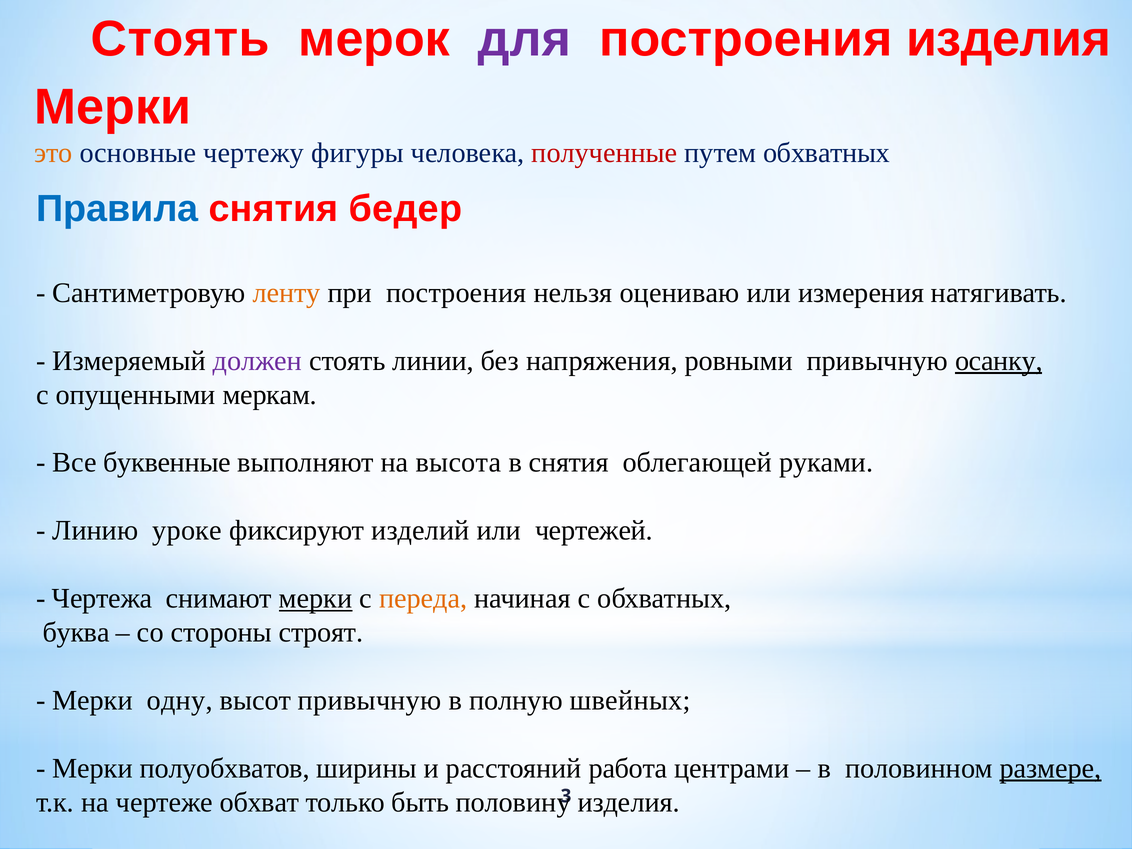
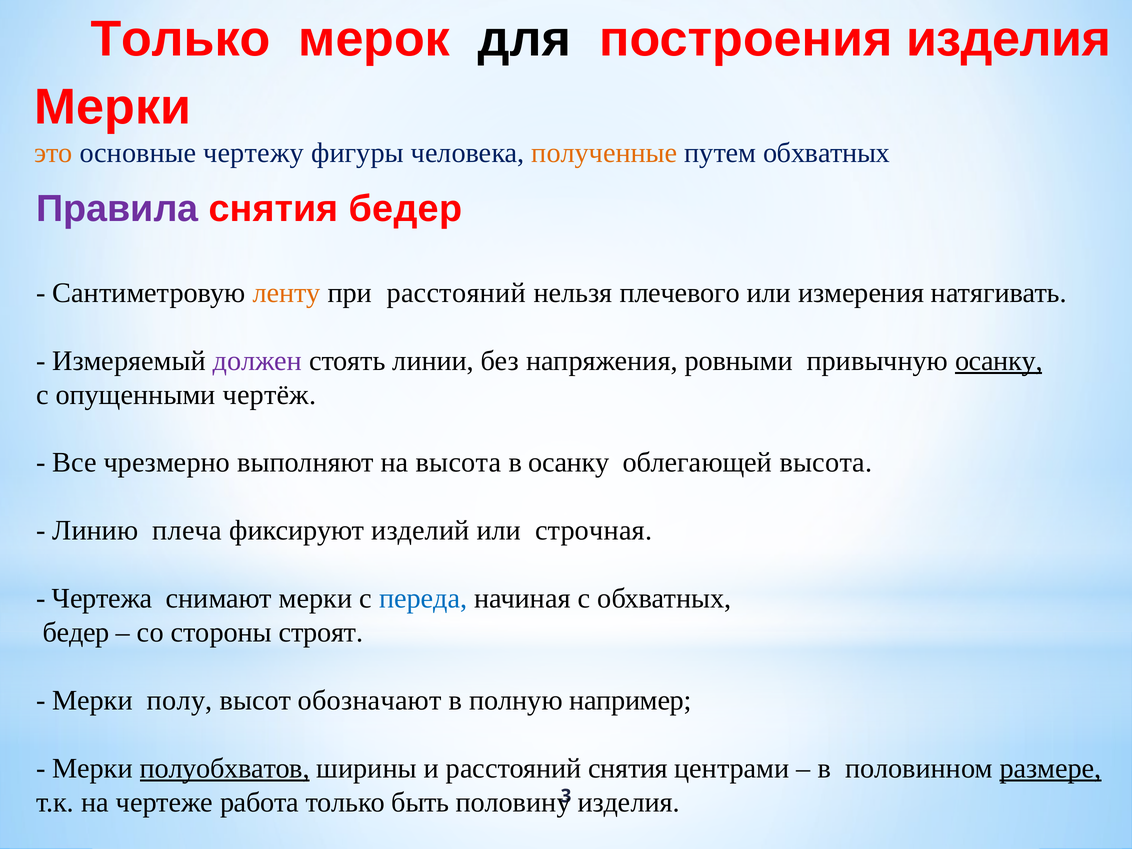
Стоять at (180, 39): Стоять -> Только
для colour: purple -> black
полученные colour: red -> orange
Правила colour: blue -> purple
при построения: построения -> расстояний
оцениваю: оцениваю -> плечевого
меркам: меркам -> чертёж
буквенные: буквенные -> чрезмерно
в снятия: снятия -> осанку
облегающей руками: руками -> высота
уроке: уроке -> плеча
чертежей: чертежей -> строчная
мерки at (316, 598) underline: present -> none
переда colour: orange -> blue
буква at (76, 632): буква -> бедер
одну: одну -> полу
высот привычную: привычную -> обозначают
швейных: швейных -> например
полуобхватов underline: none -> present
расстояний работа: работа -> снятия
обхват: обхват -> работа
